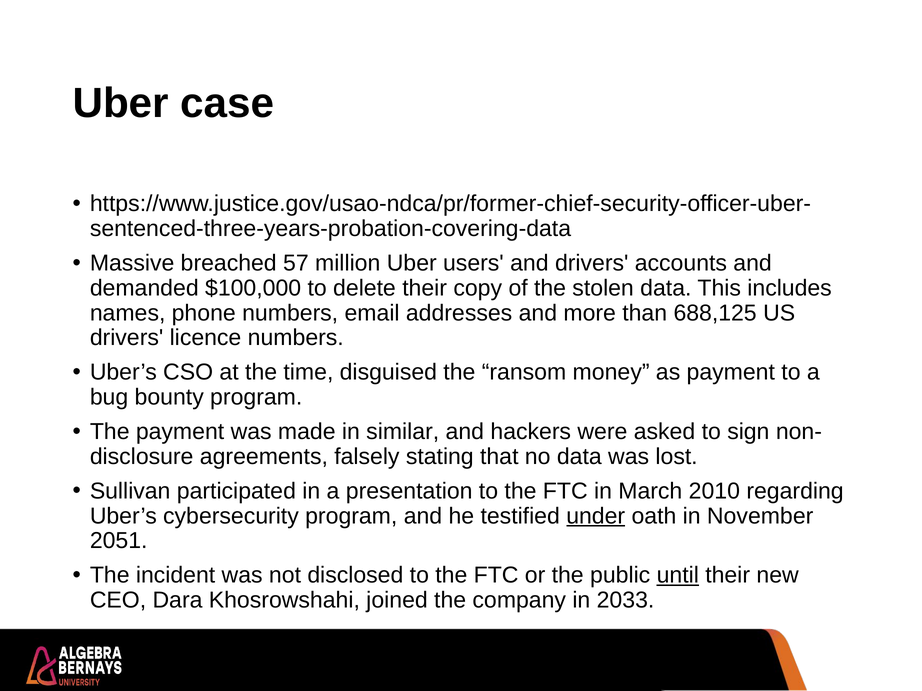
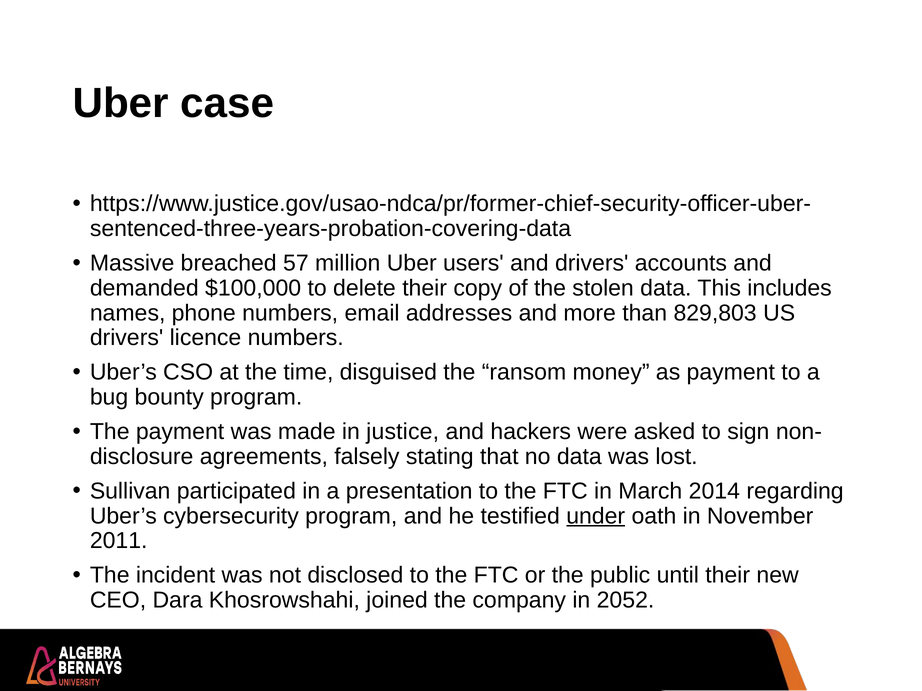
688,125: 688,125 -> 829,803
similar: similar -> justice
2010: 2010 -> 2014
2051: 2051 -> 2011
until underline: present -> none
2033: 2033 -> 2052
